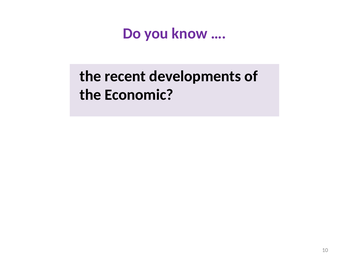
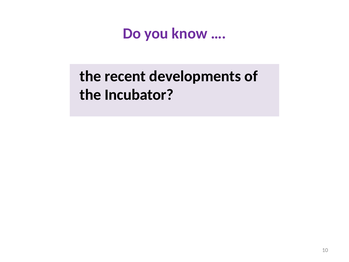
Economic: Economic -> Incubator
